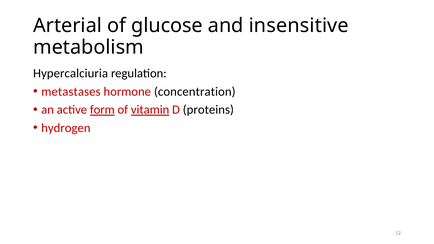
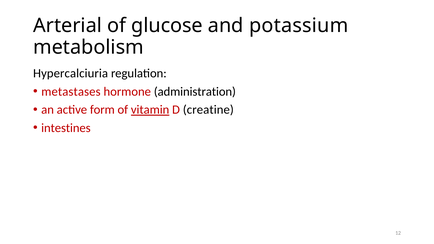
insensitive: insensitive -> potassium
concentration: concentration -> administration
form underline: present -> none
proteins: proteins -> creatine
hydrogen: hydrogen -> intestines
